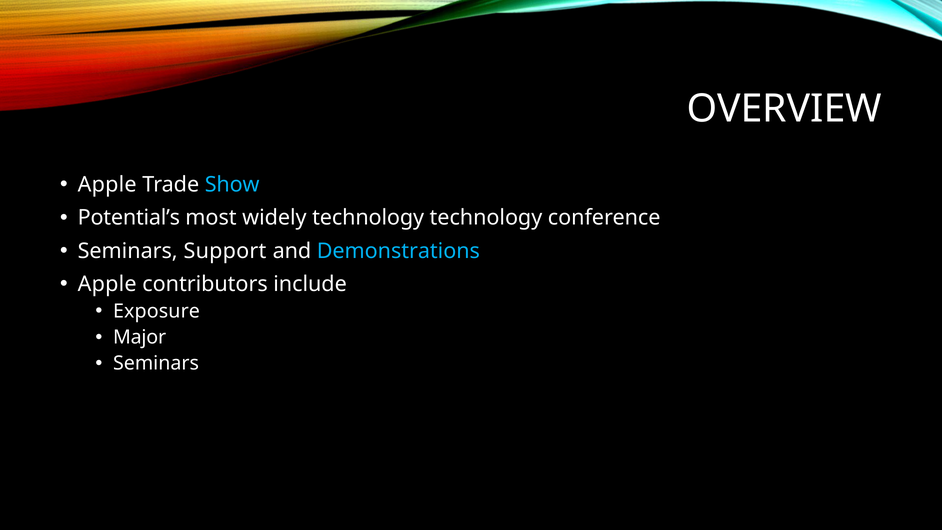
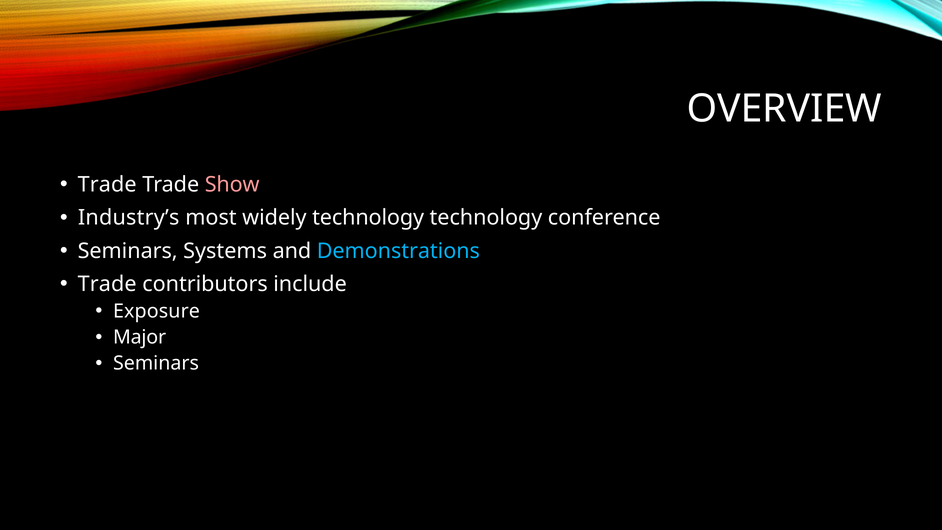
Apple at (107, 185): Apple -> Trade
Show colour: light blue -> pink
Potential’s: Potential’s -> Industry’s
Support: Support -> Systems
Apple at (107, 284): Apple -> Trade
